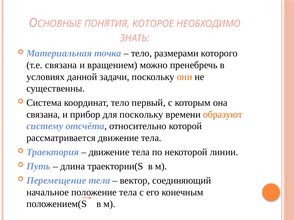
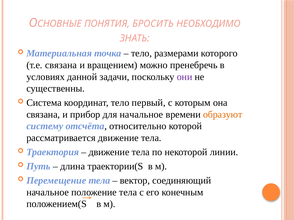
КОТОРОЕ: КОТОРОЕ -> БРОСИТЬ
они colour: orange -> purple
для поскольку: поскольку -> начальное
